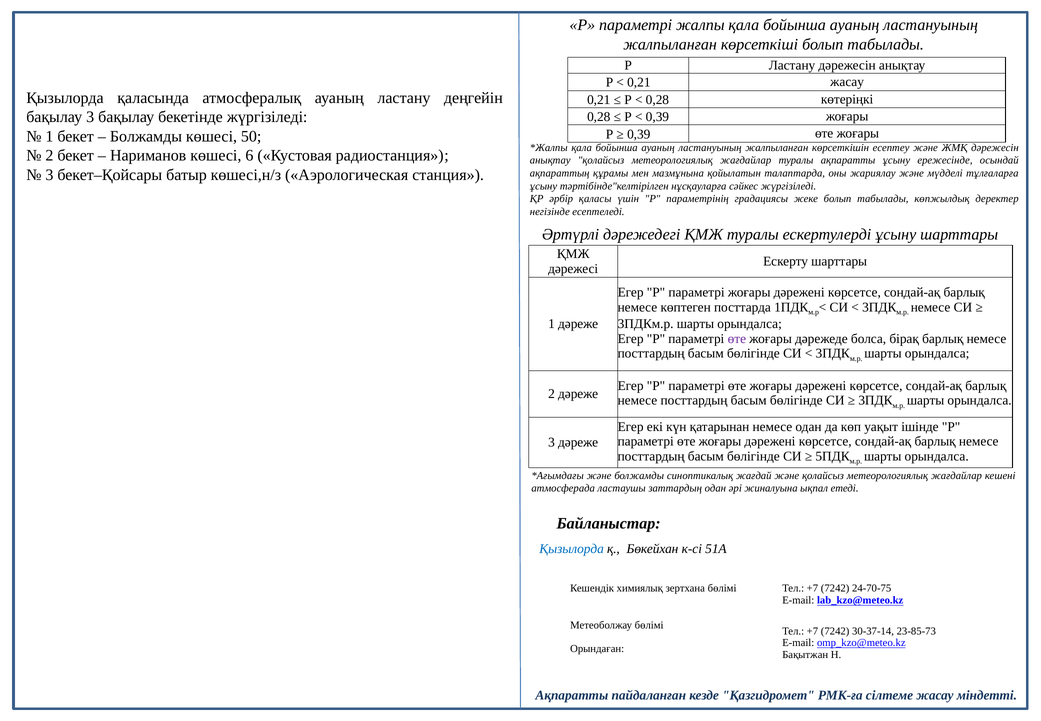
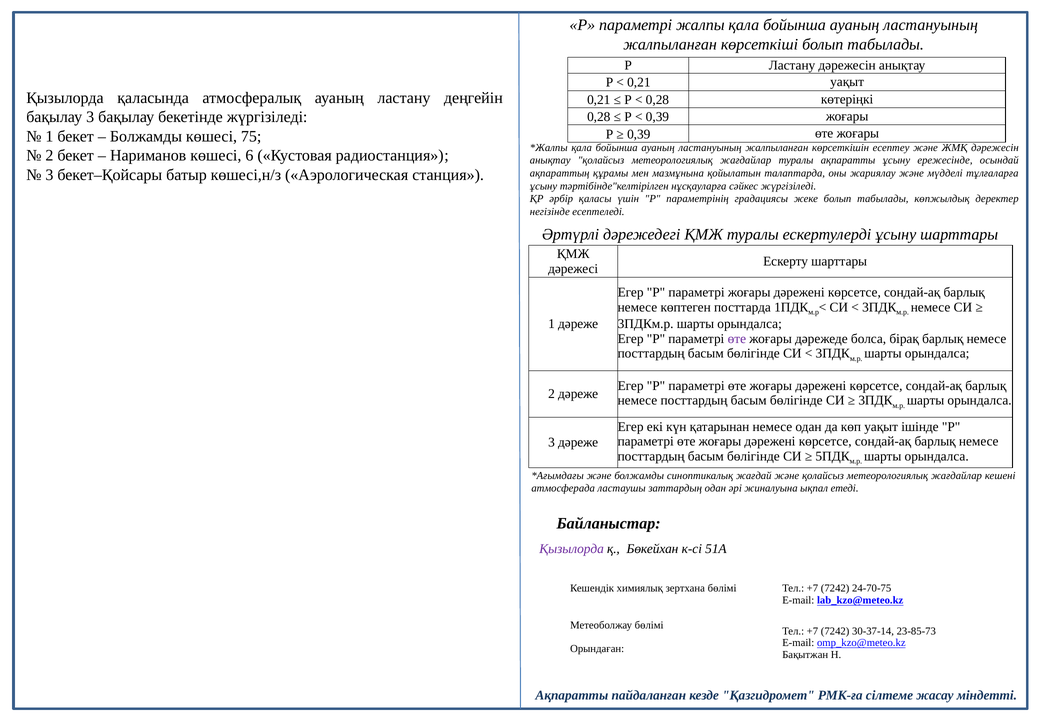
0,21 жасау: жасау -> уақыт
50: 50 -> 75
Қызылорда at (572, 549) colour: blue -> purple
